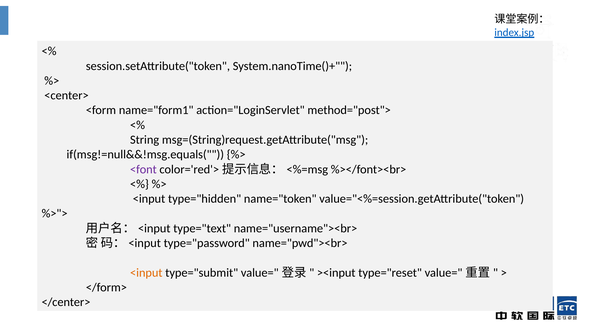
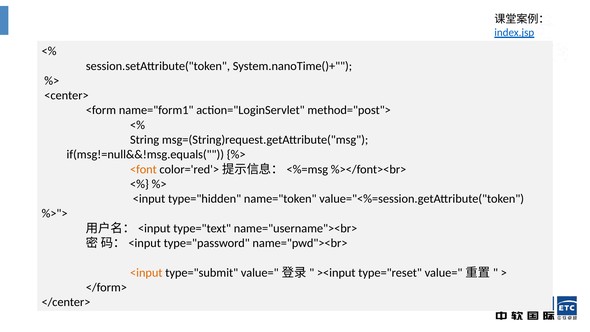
<font colour: purple -> orange
